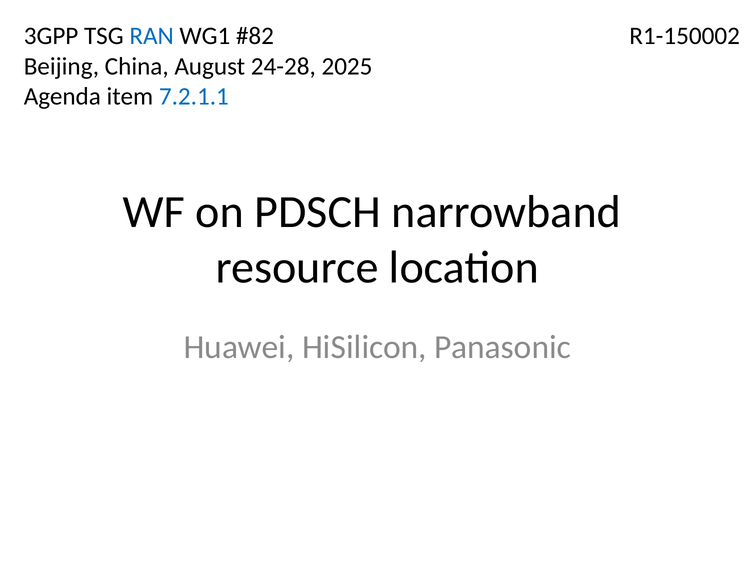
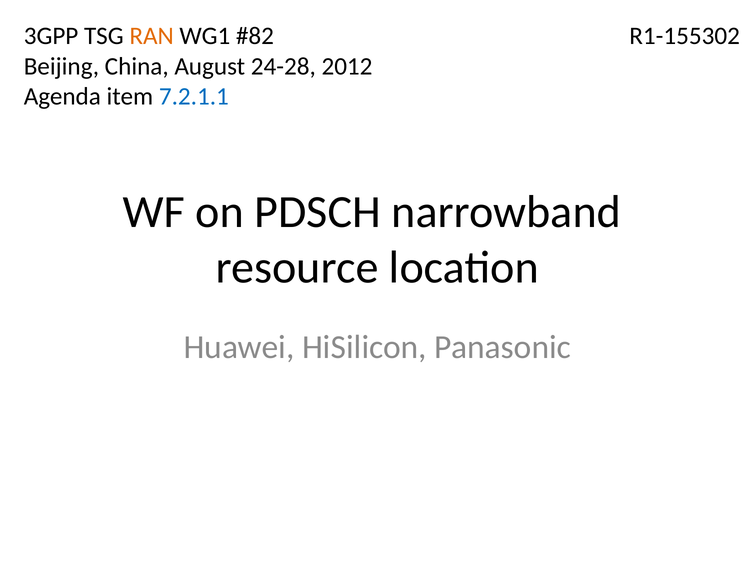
RAN colour: blue -> orange
R1-150002: R1-150002 -> R1-155302
2025: 2025 -> 2012
